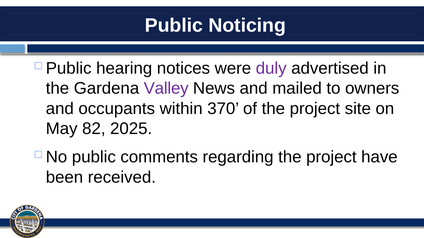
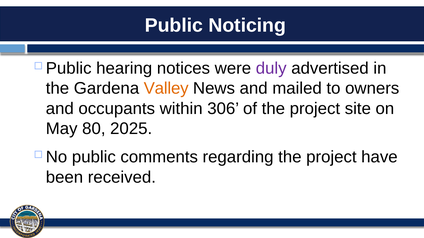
Valley colour: purple -> orange
370: 370 -> 306
82: 82 -> 80
